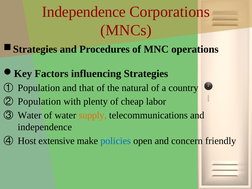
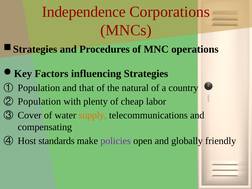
Water at (30, 115): Water -> Cover
independence at (45, 127): independence -> compensating
extensive: extensive -> standards
policies colour: blue -> purple
concern: concern -> globally
